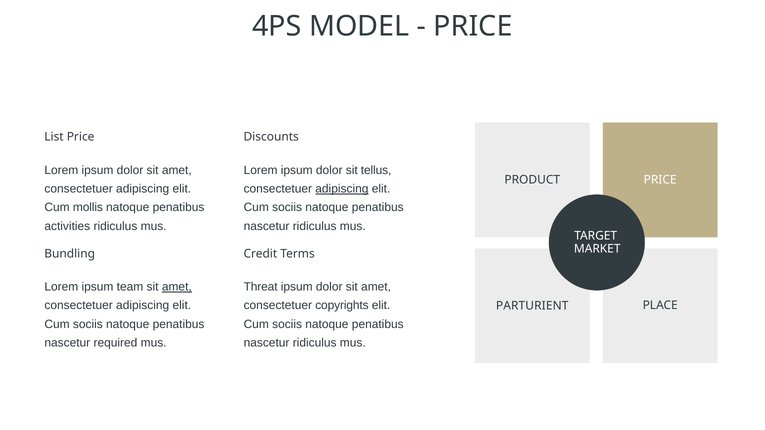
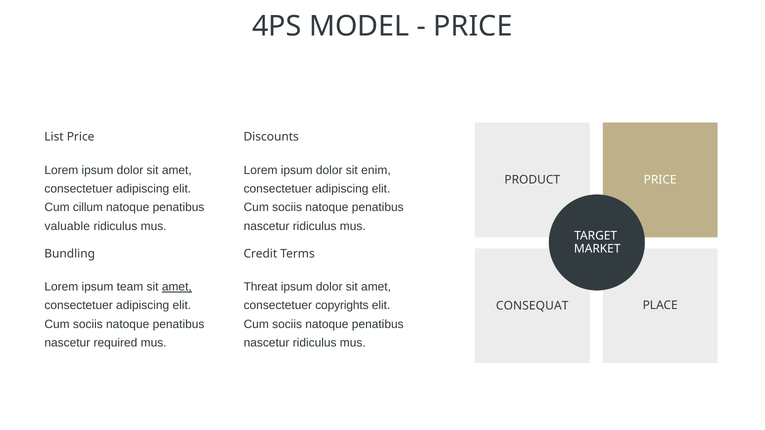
tellus: tellus -> enim
adipiscing at (342, 189) underline: present -> none
mollis: mollis -> cillum
activities: activities -> valuable
PARTURIENT: PARTURIENT -> CONSEQUAT
